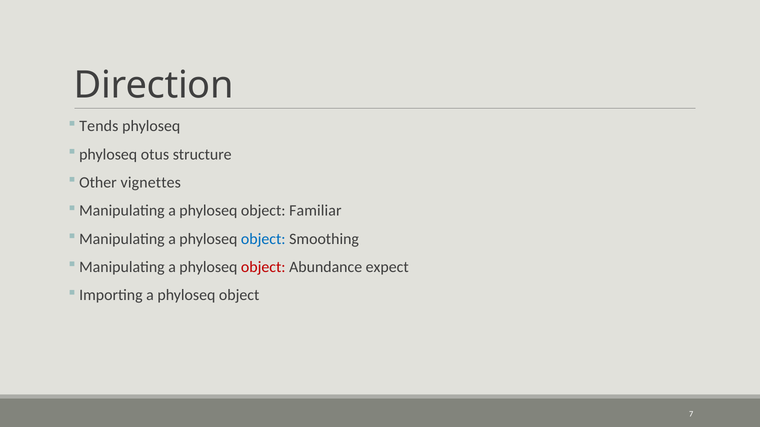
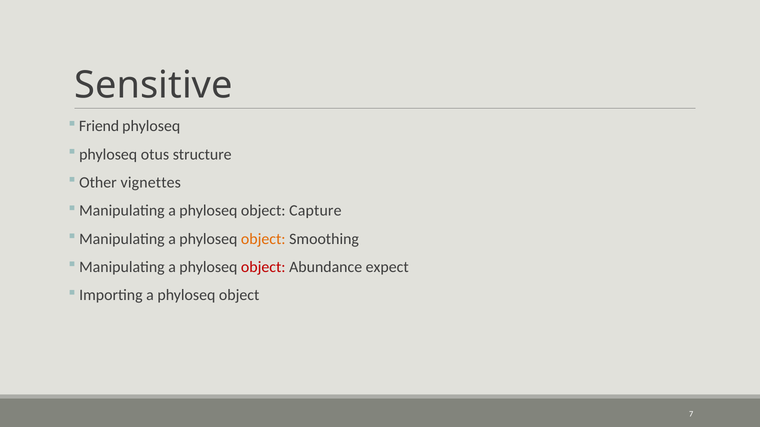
Direction: Direction -> Sensitive
Tends: Tends -> Friend
Familiar: Familiar -> Capture
object at (263, 239) colour: blue -> orange
